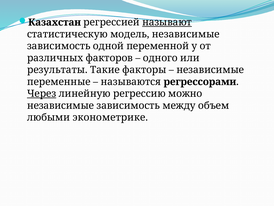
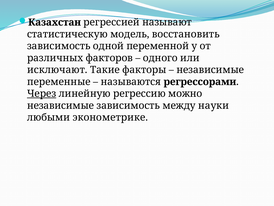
называют underline: present -> none
модель независимые: независимые -> восстановить
результаты: результаты -> исключают
объем: объем -> науки
